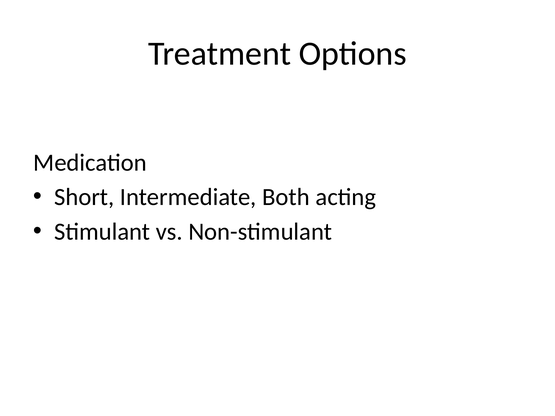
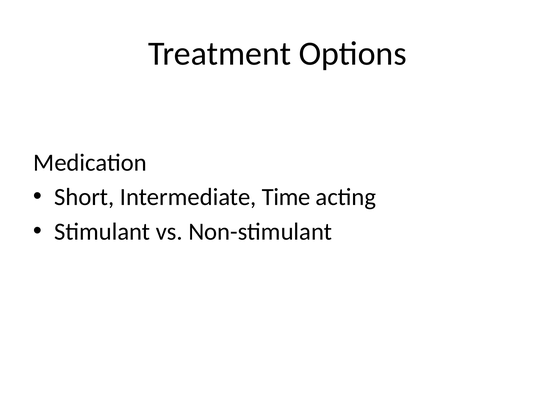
Both: Both -> Time
